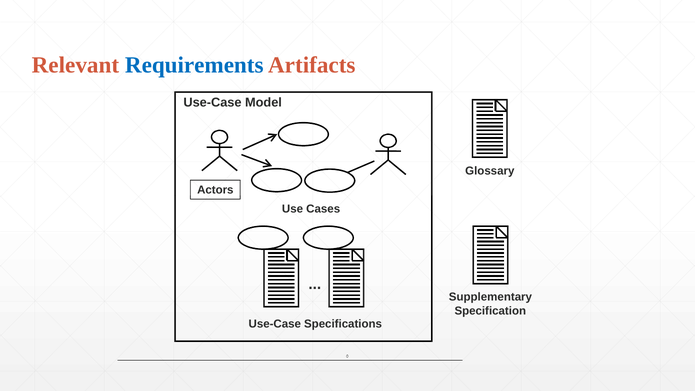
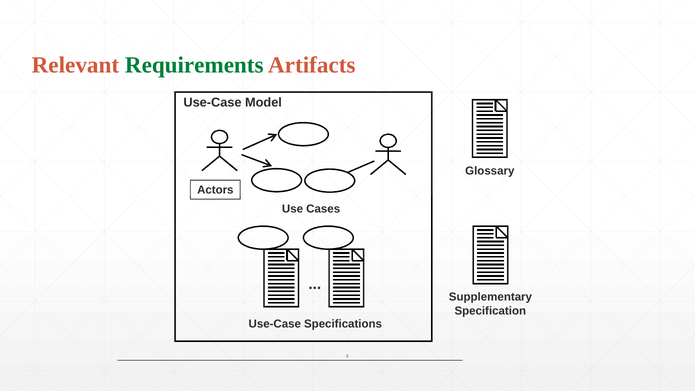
Requirements colour: blue -> green
